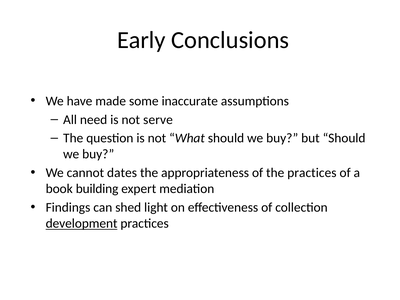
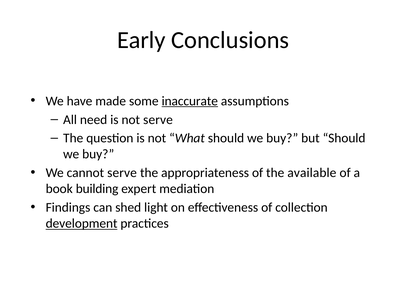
inaccurate underline: none -> present
cannot dates: dates -> serve
the practices: practices -> available
